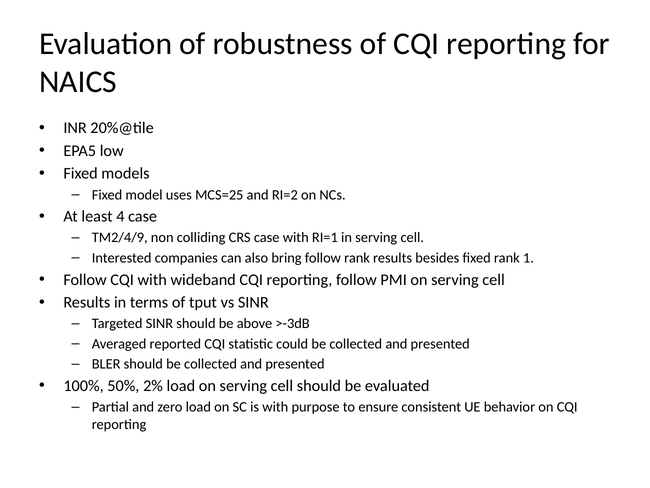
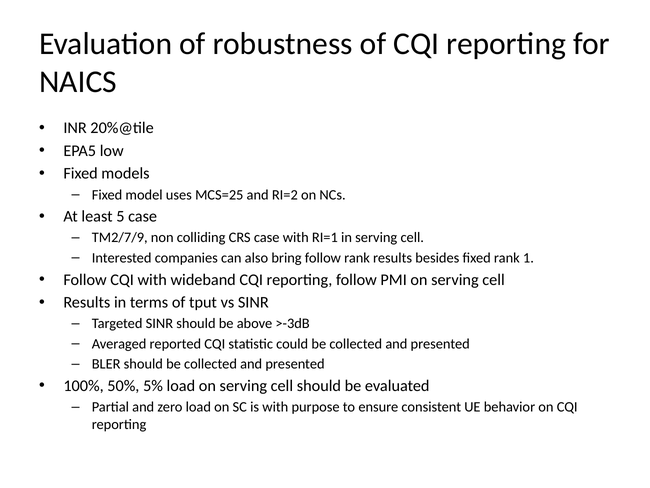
4: 4 -> 5
TM2/4/9: TM2/4/9 -> TM2/7/9
2%: 2% -> 5%
